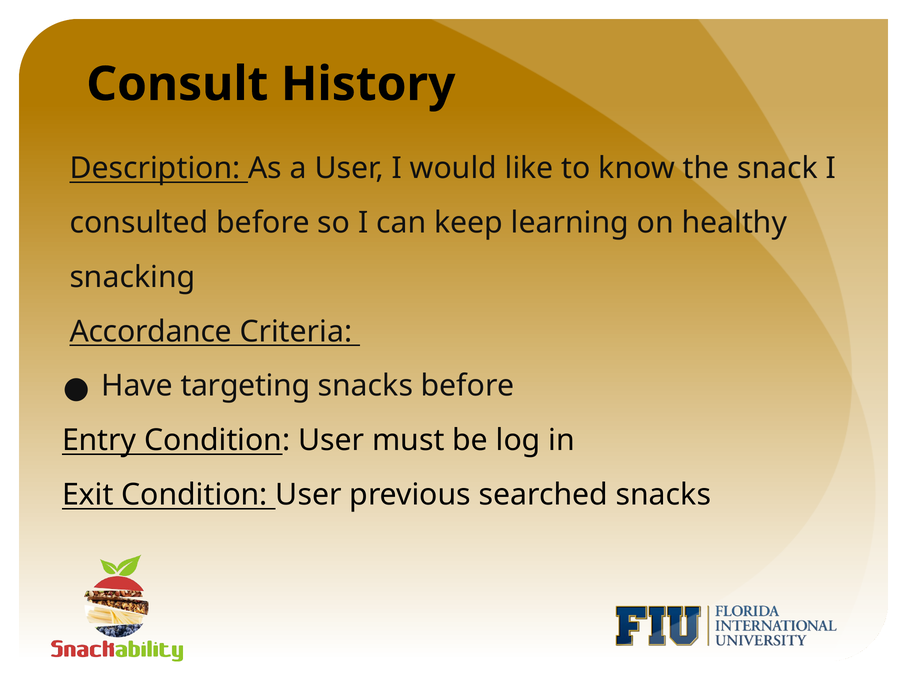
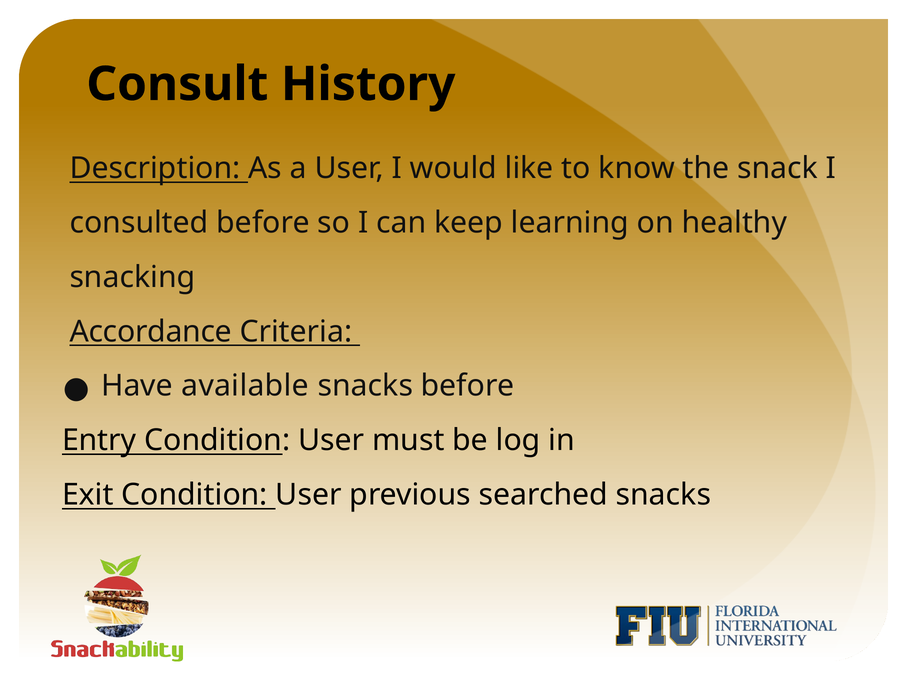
targeting: targeting -> available
